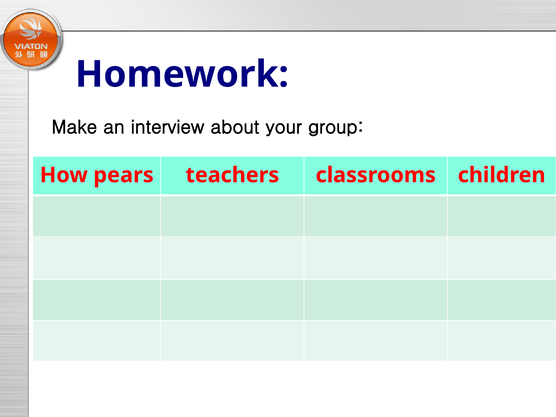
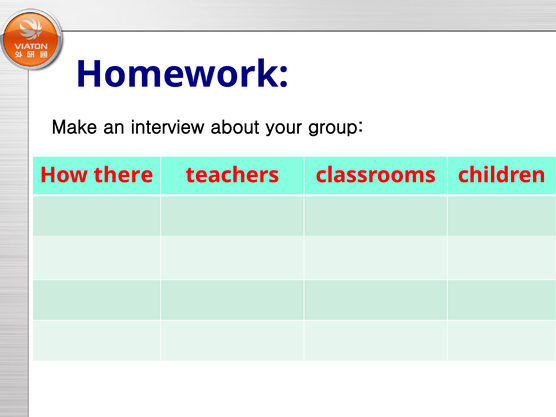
pears: pears -> there
